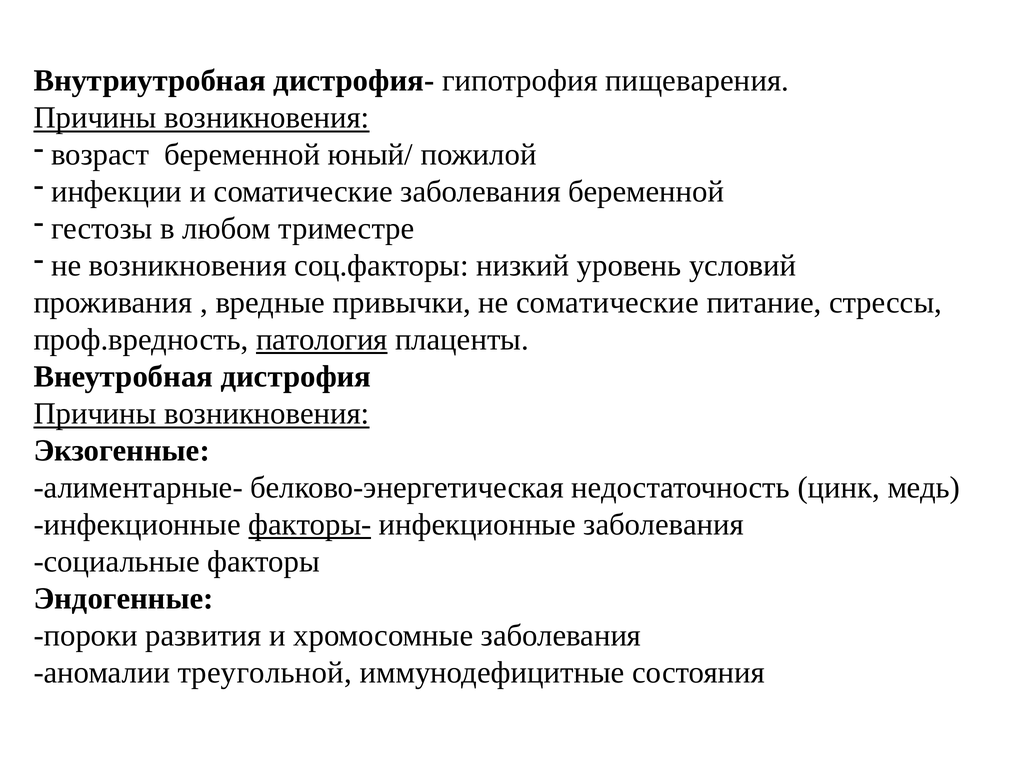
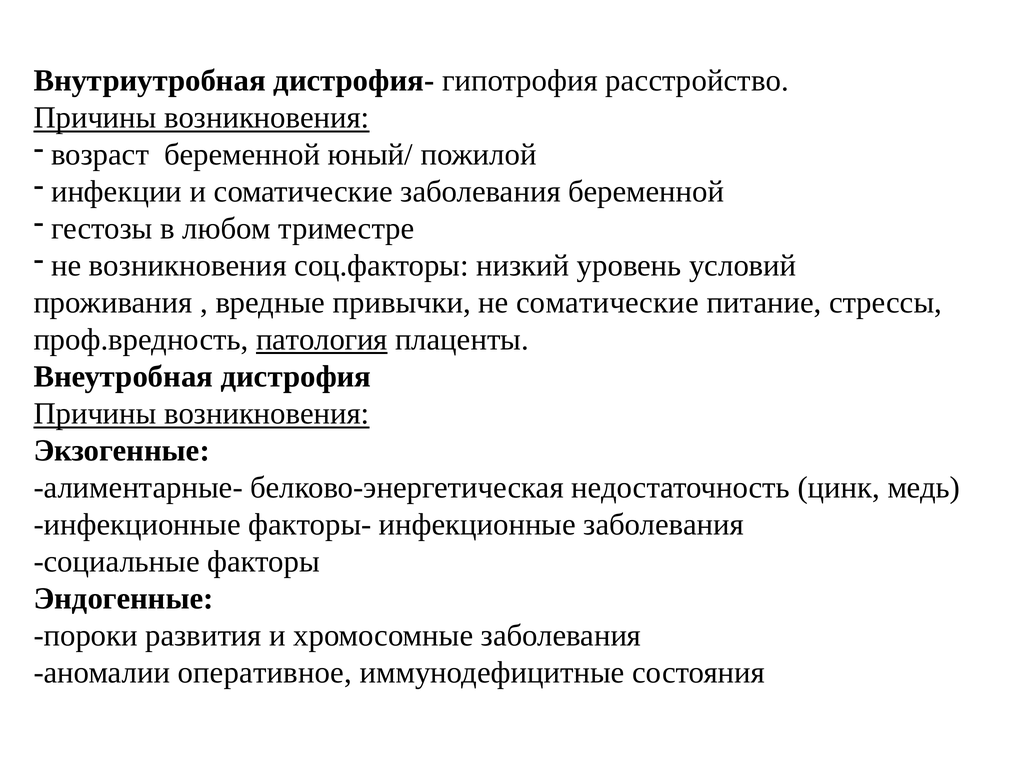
пищеварения: пищеварения -> расстройство
факторы- underline: present -> none
треугольной: треугольной -> оперативное
